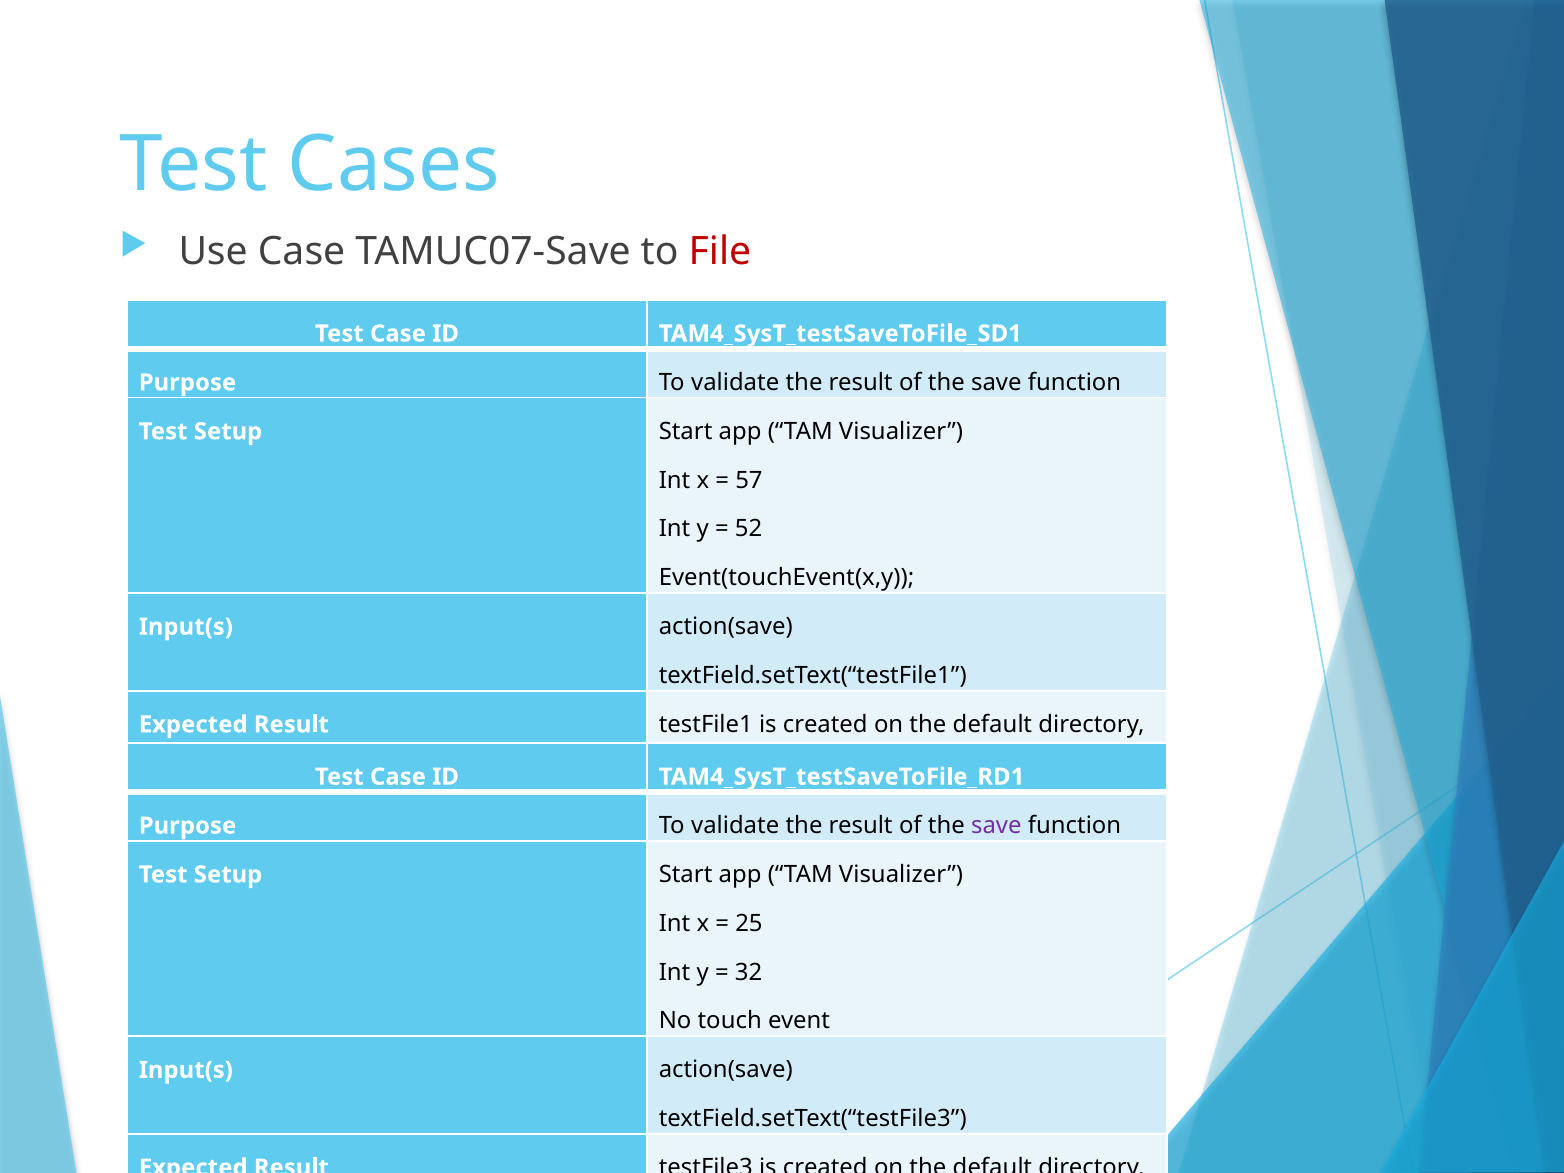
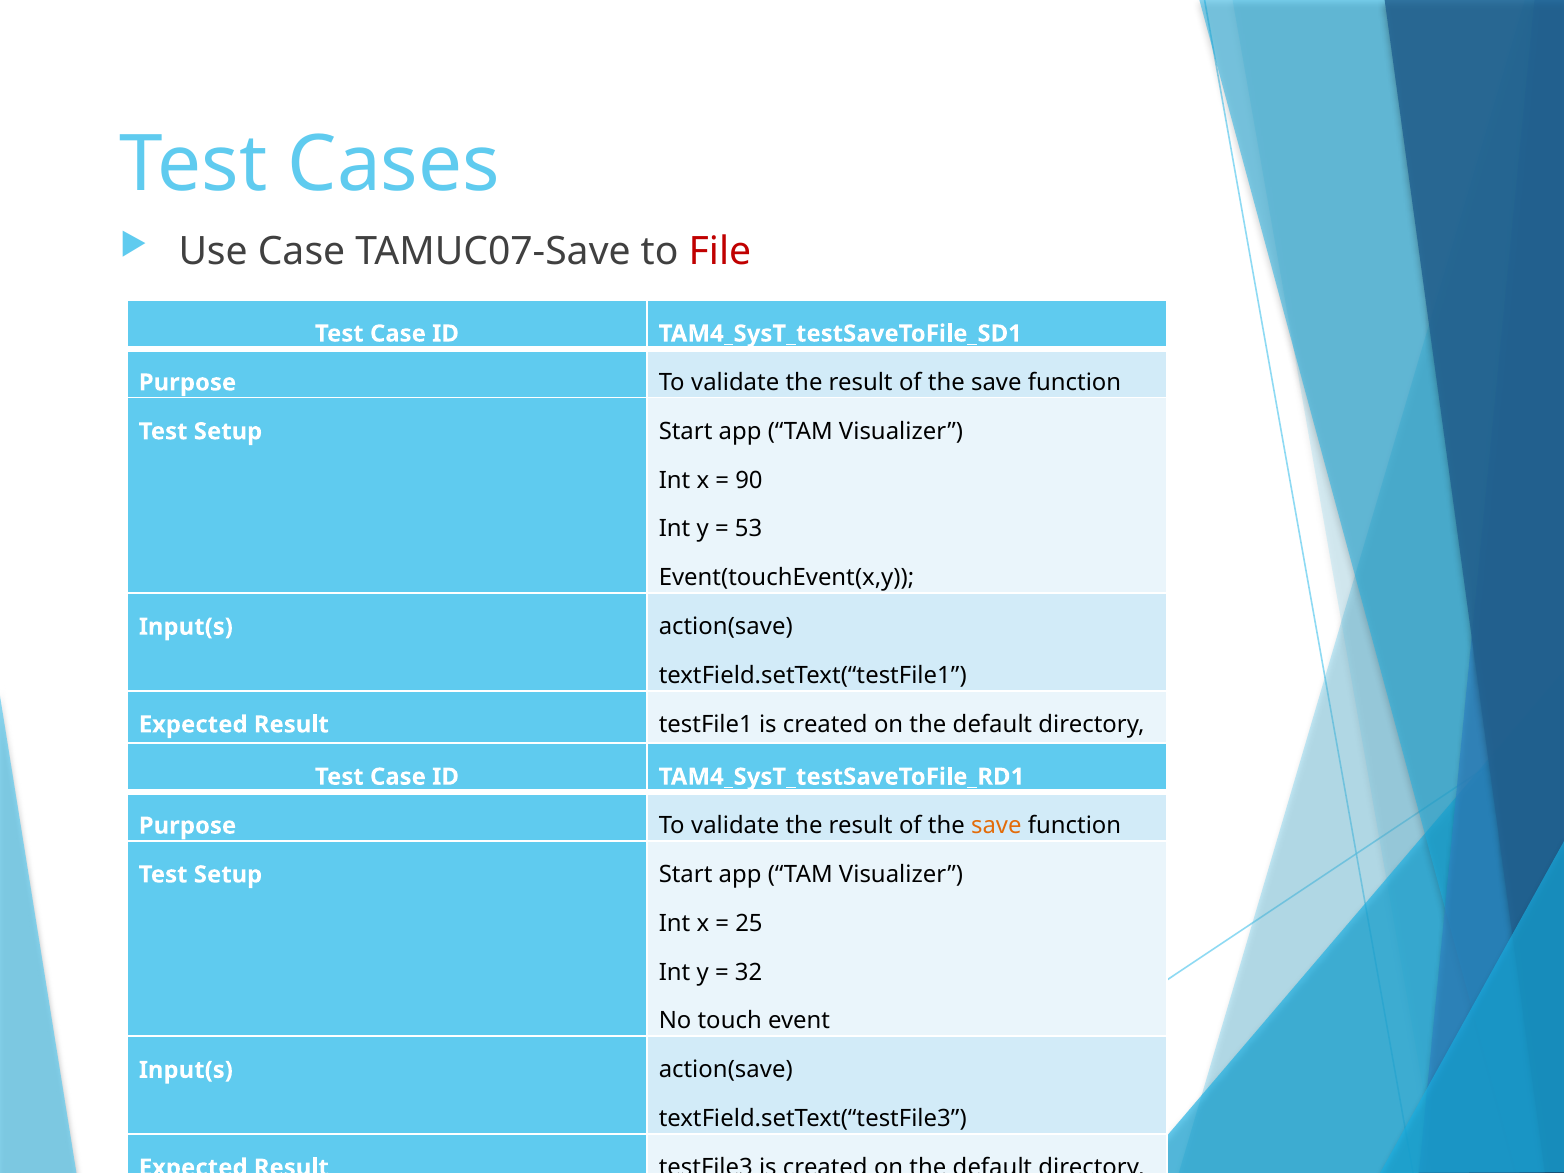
57: 57 -> 90
52: 52 -> 53
save at (996, 826) colour: purple -> orange
